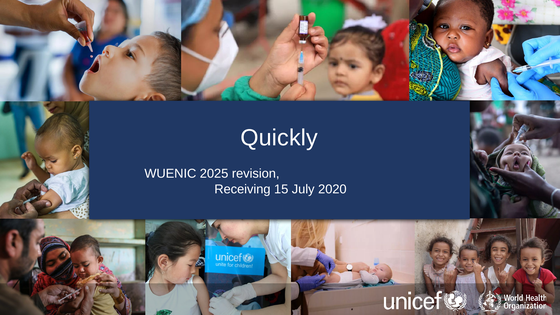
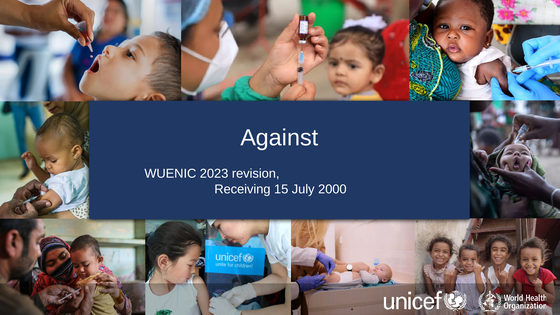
Quickly: Quickly -> Against
2025: 2025 -> 2023
2020: 2020 -> 2000
